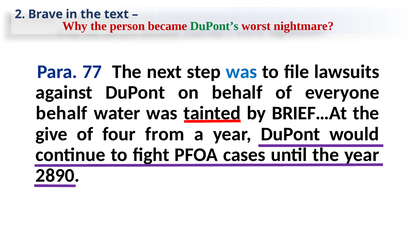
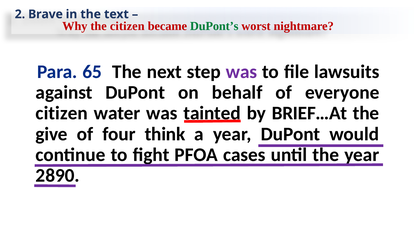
the person: person -> citizen
77: 77 -> 65
was at (241, 72) colour: blue -> purple
behalf at (62, 113): behalf -> citizen
from: from -> think
